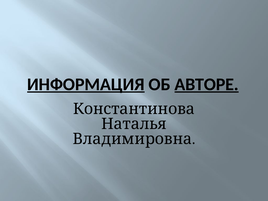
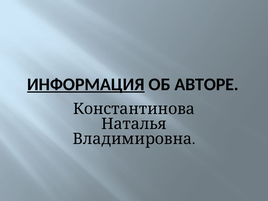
АВТОРЕ underline: present -> none
